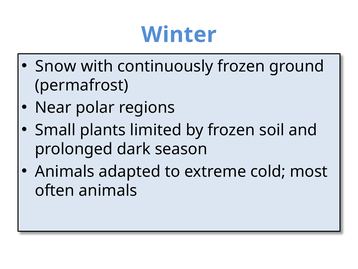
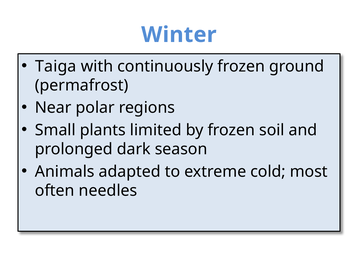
Snow: Snow -> Taiga
often animals: animals -> needles
